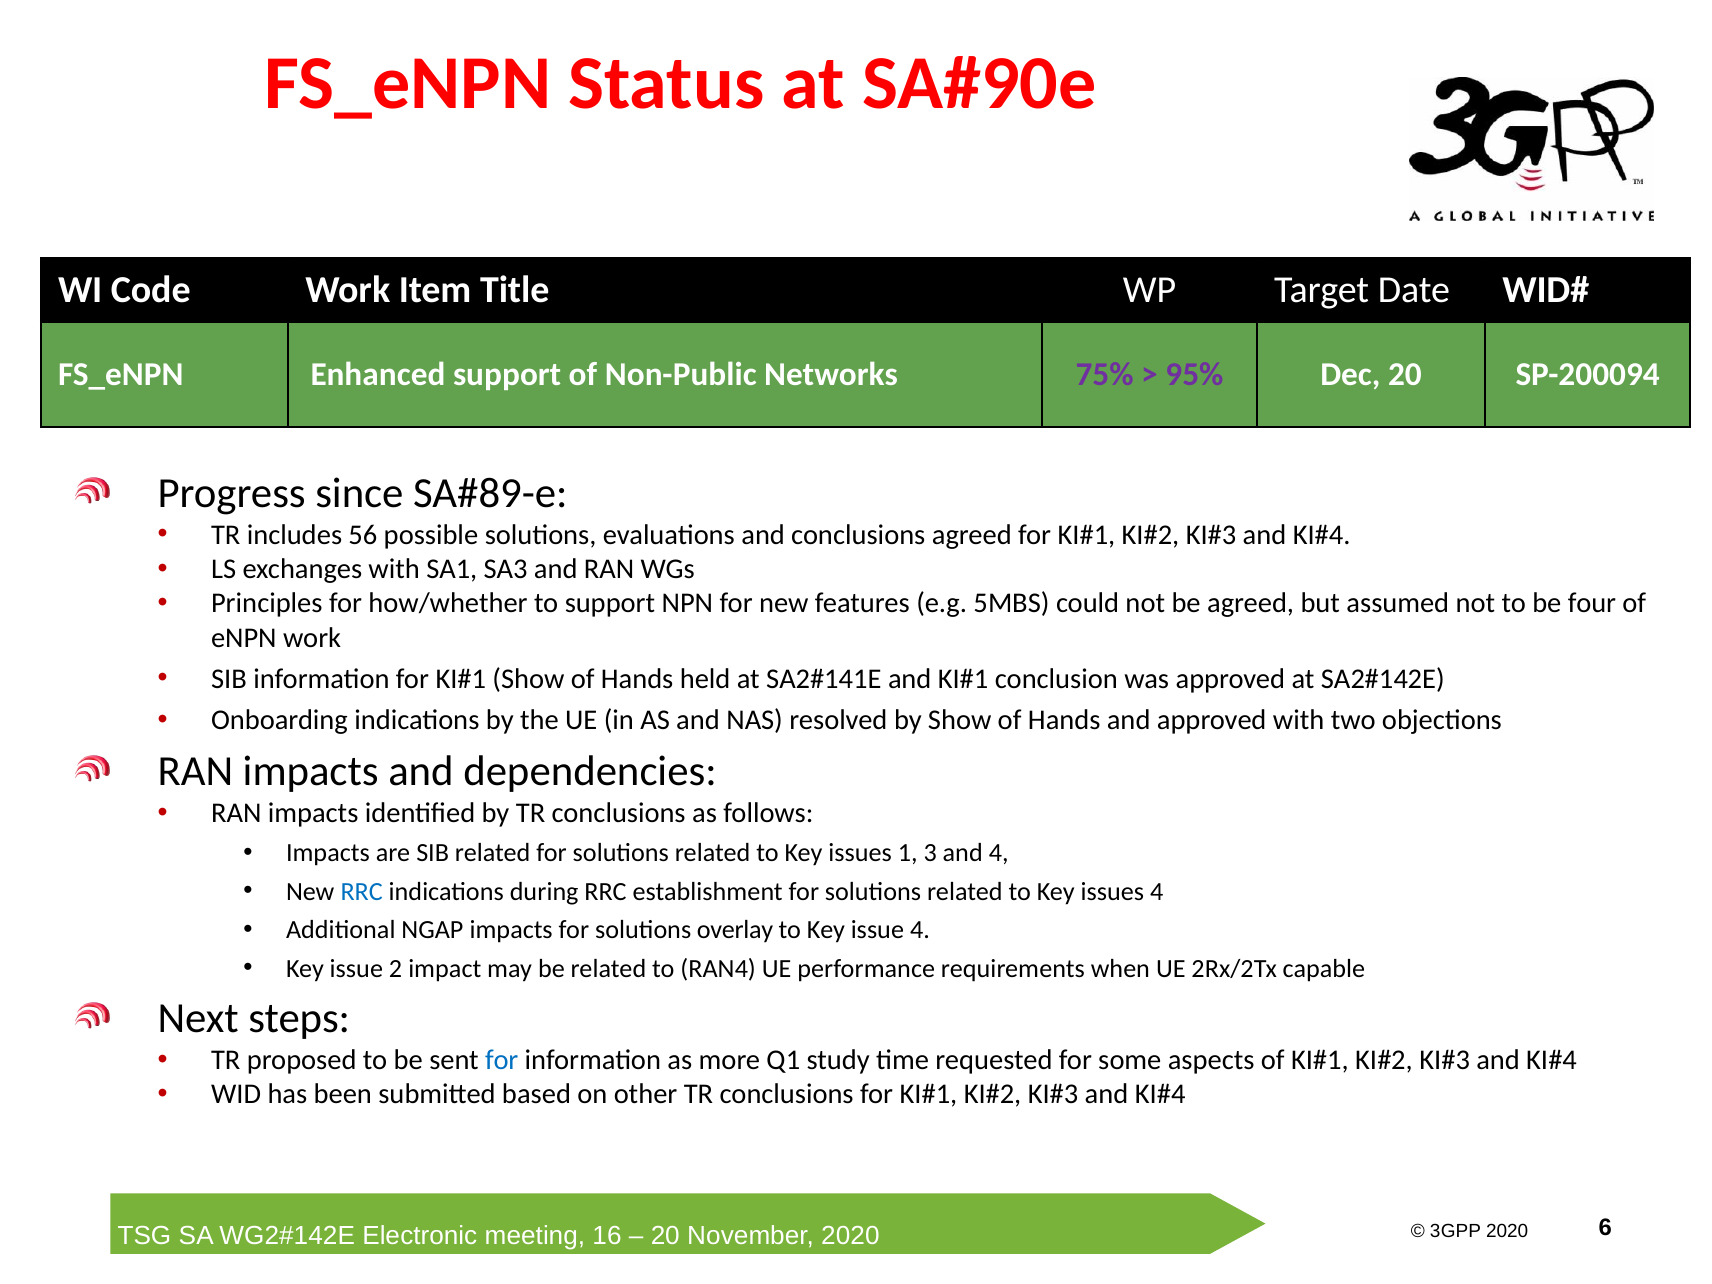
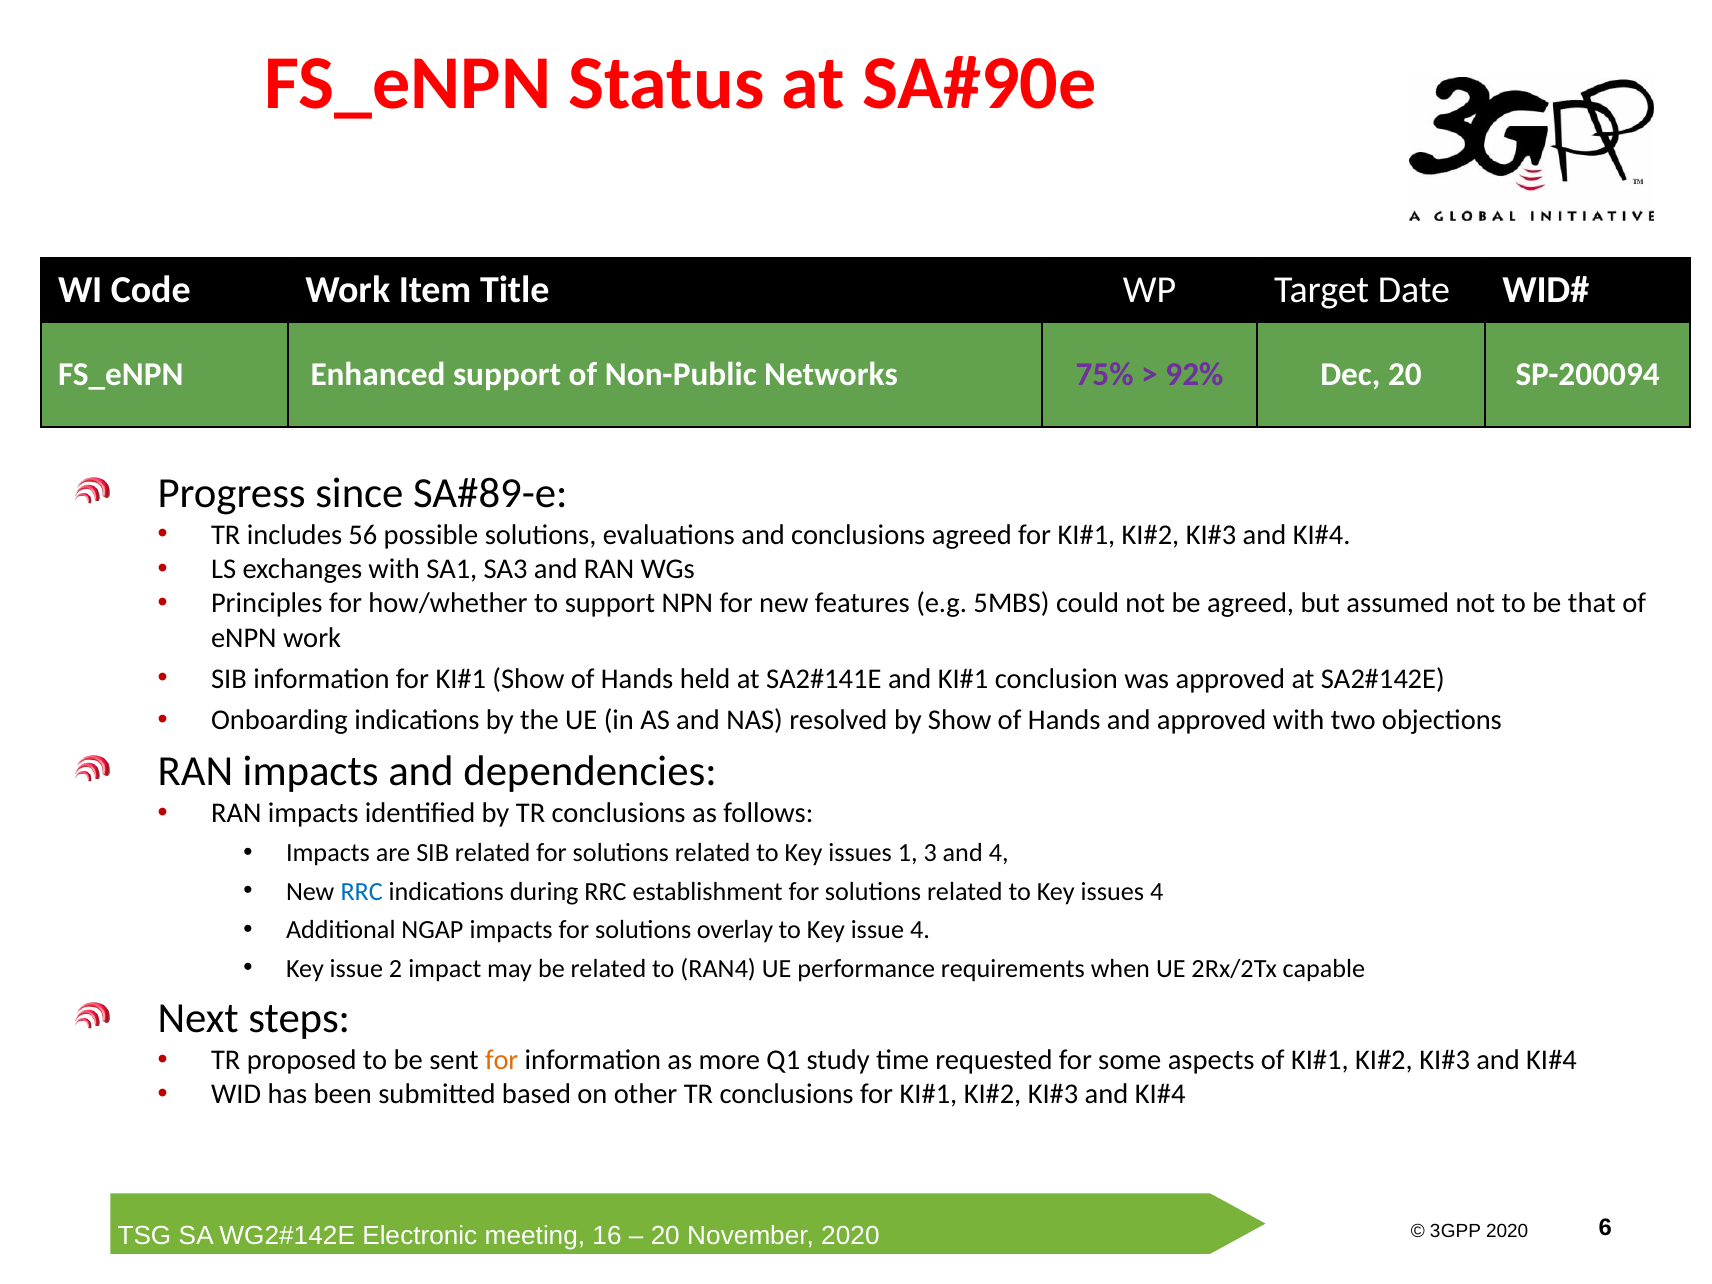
95%: 95% -> 92%
four: four -> that
for at (502, 1060) colour: blue -> orange
